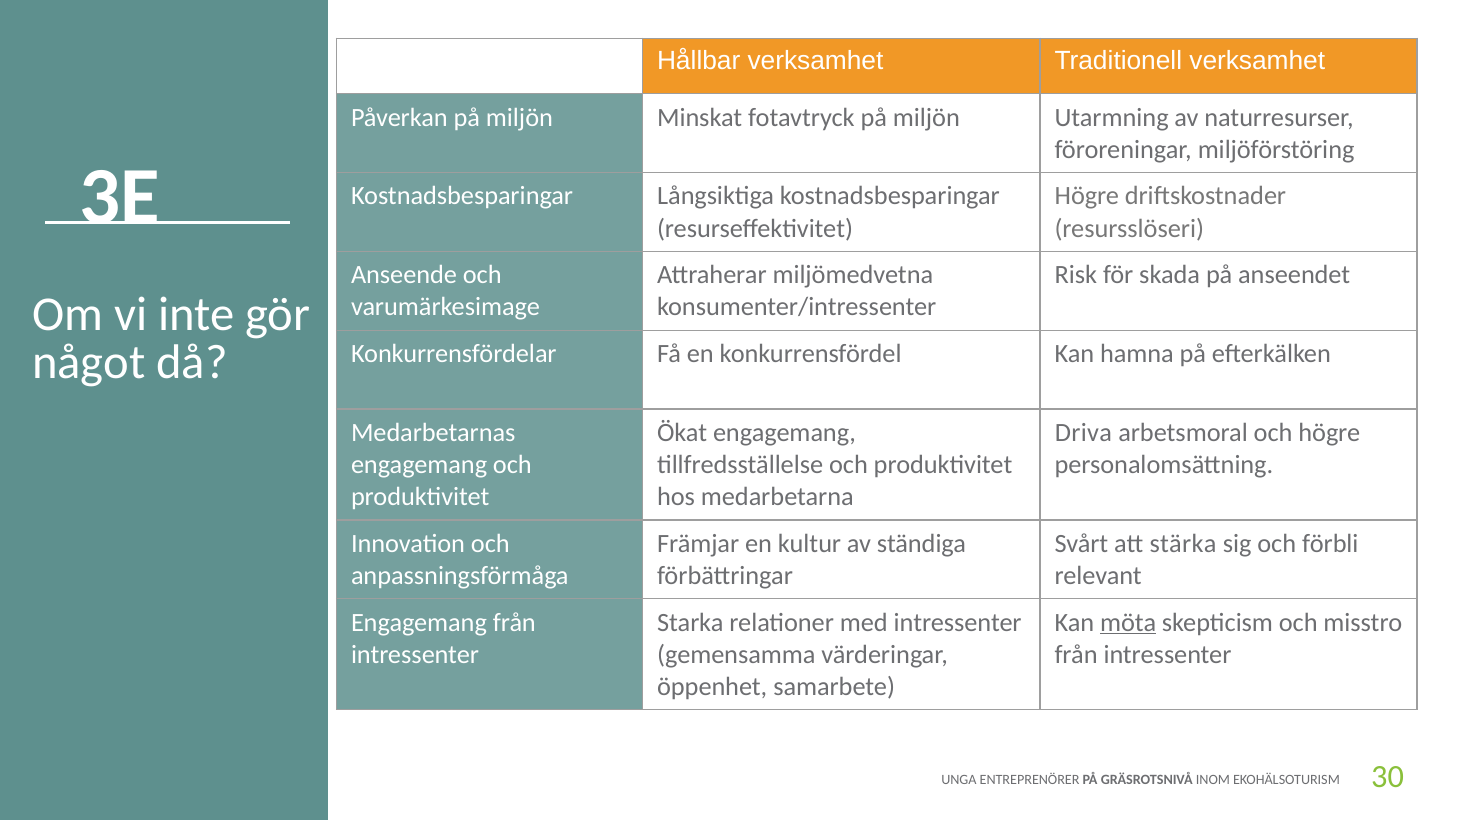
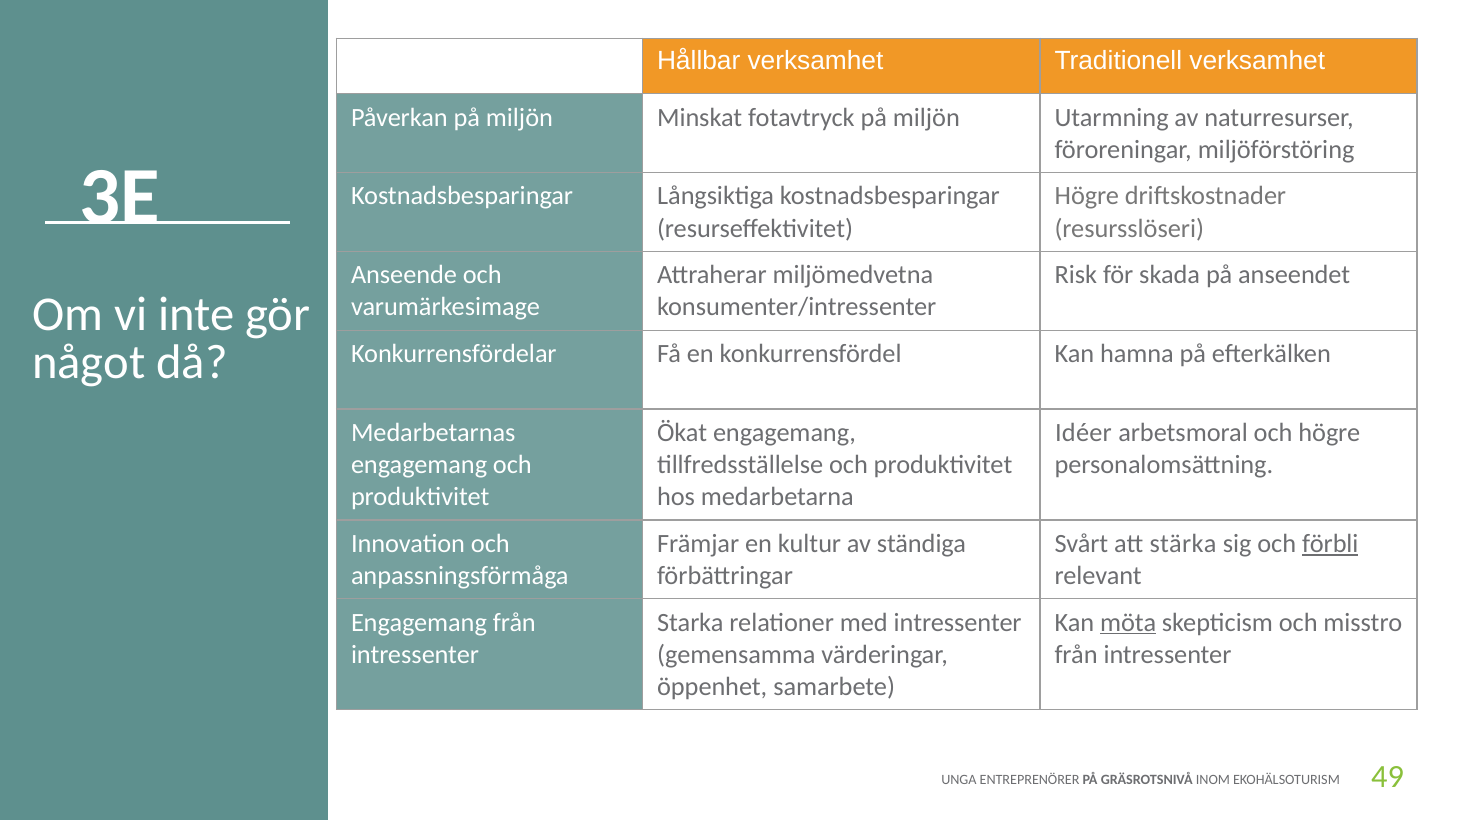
Driva: Driva -> Idéer
förbli underline: none -> present
30: 30 -> 49
